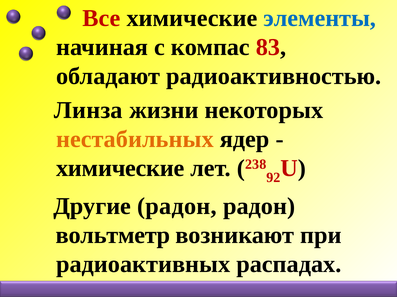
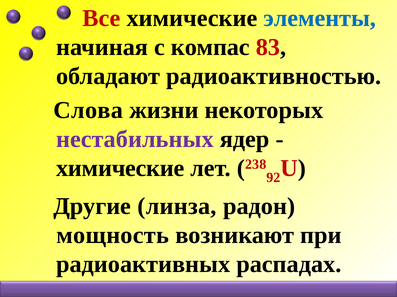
Линза: Линза -> Слова
нестабильных colour: orange -> purple
Другие радон: радон -> линза
вольтметр: вольтметр -> мощность
